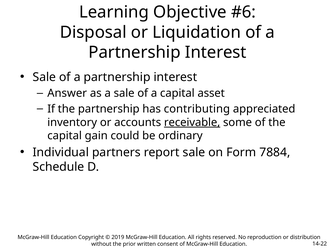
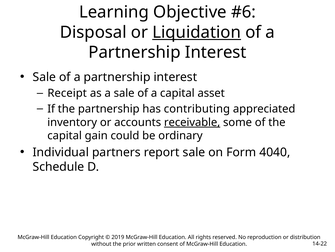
Liquidation underline: none -> present
Answer: Answer -> Receipt
7884: 7884 -> 4040
